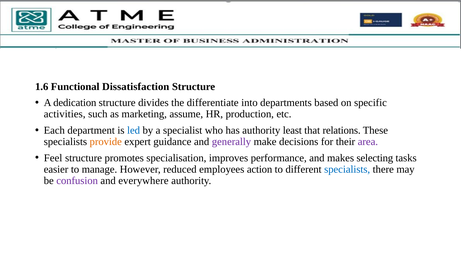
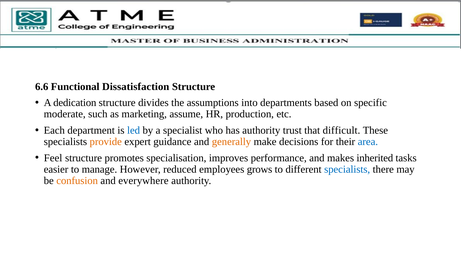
1.6: 1.6 -> 6.6
differentiate: differentiate -> assumptions
activities: activities -> moderate
least: least -> trust
relations: relations -> difficult
generally colour: purple -> orange
area colour: purple -> blue
selecting: selecting -> inherited
action: action -> grows
confusion colour: purple -> orange
